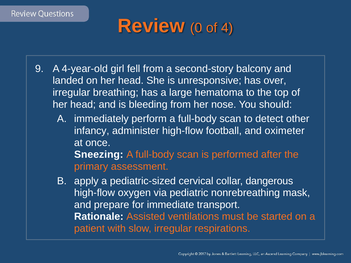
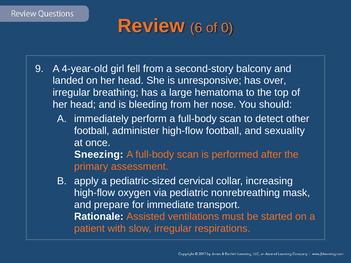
0: 0 -> 6
4: 4 -> 0
infancy at (92, 131): infancy -> football
oximeter: oximeter -> sexuality
dangerous: dangerous -> increasing
